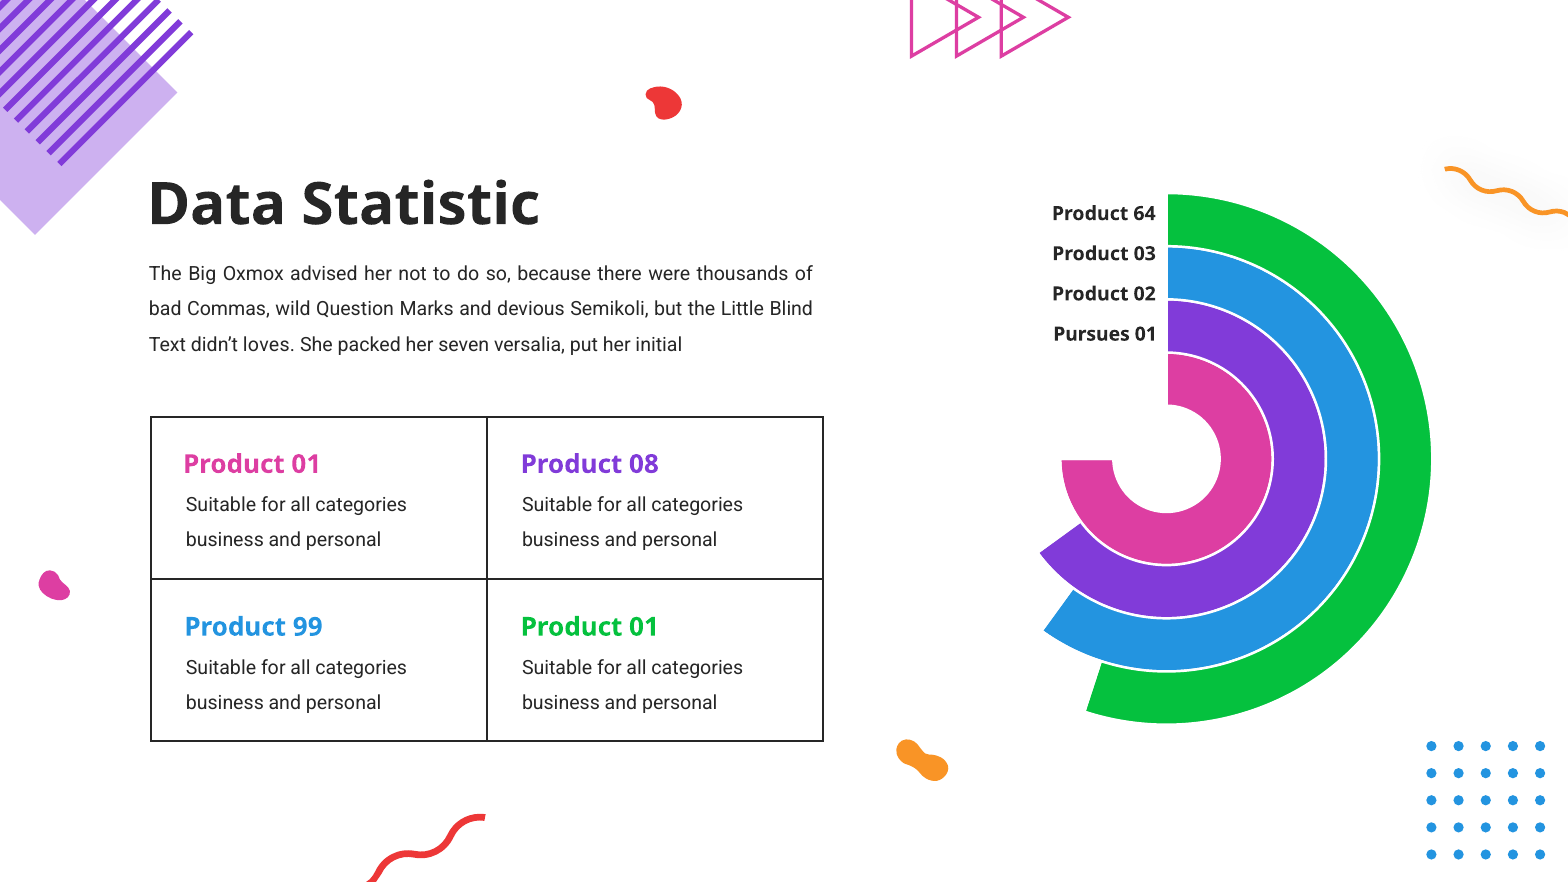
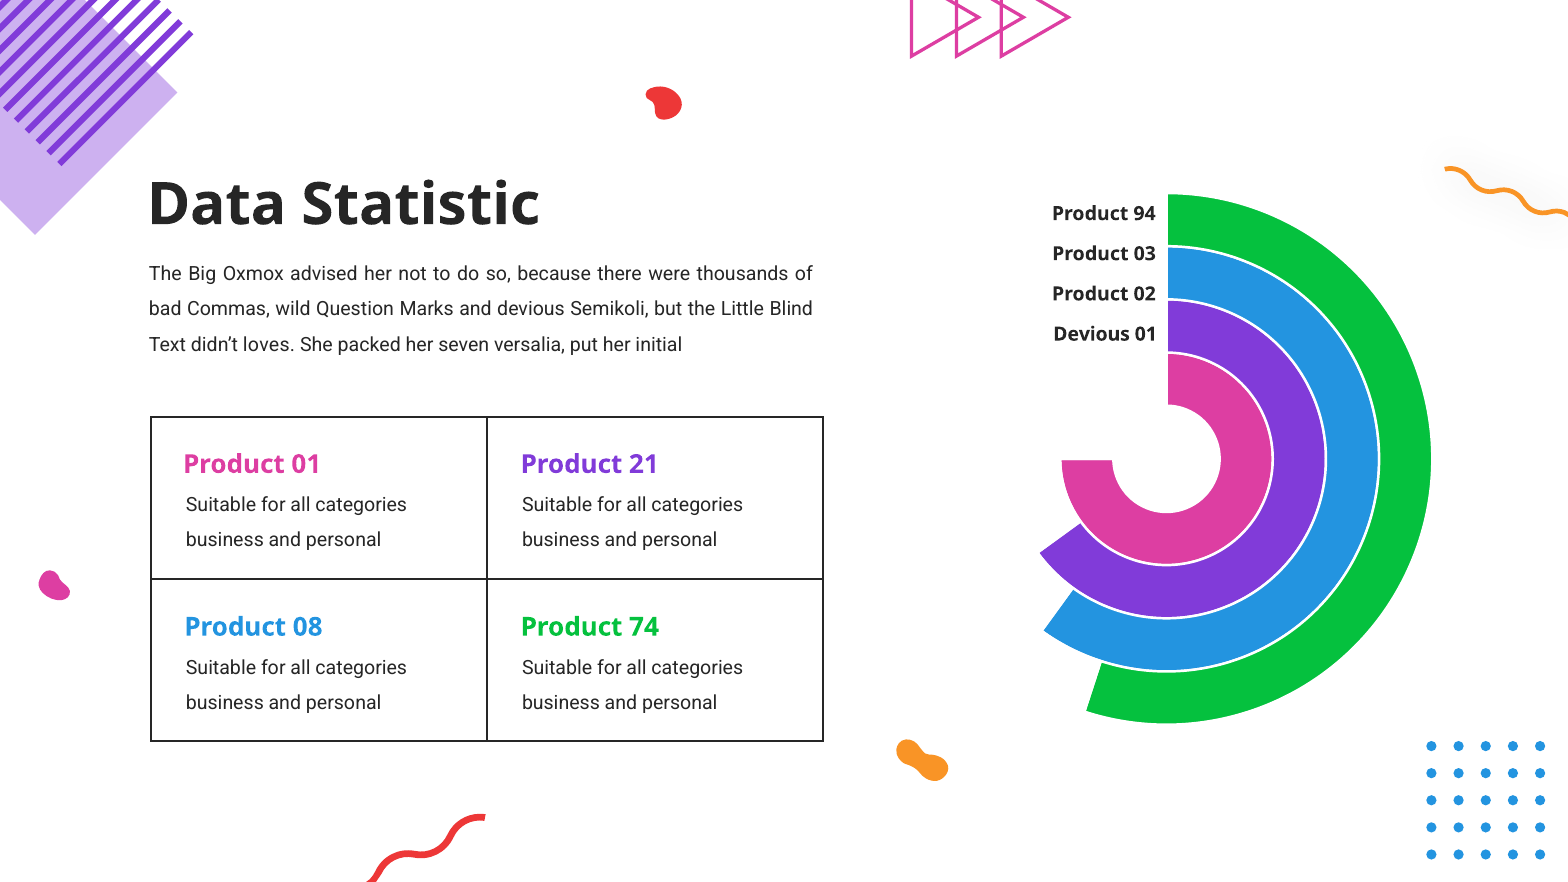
64: 64 -> 94
Pursues at (1092, 334): Pursues -> Devious
08: 08 -> 21
99: 99 -> 08
01 at (644, 627): 01 -> 74
